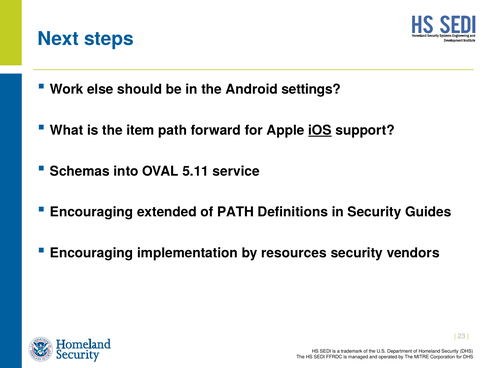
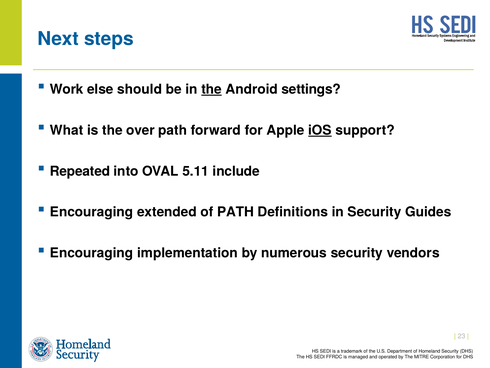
the at (212, 89) underline: none -> present
item: item -> over
Schemas: Schemas -> Repeated
service: service -> include
resources: resources -> numerous
